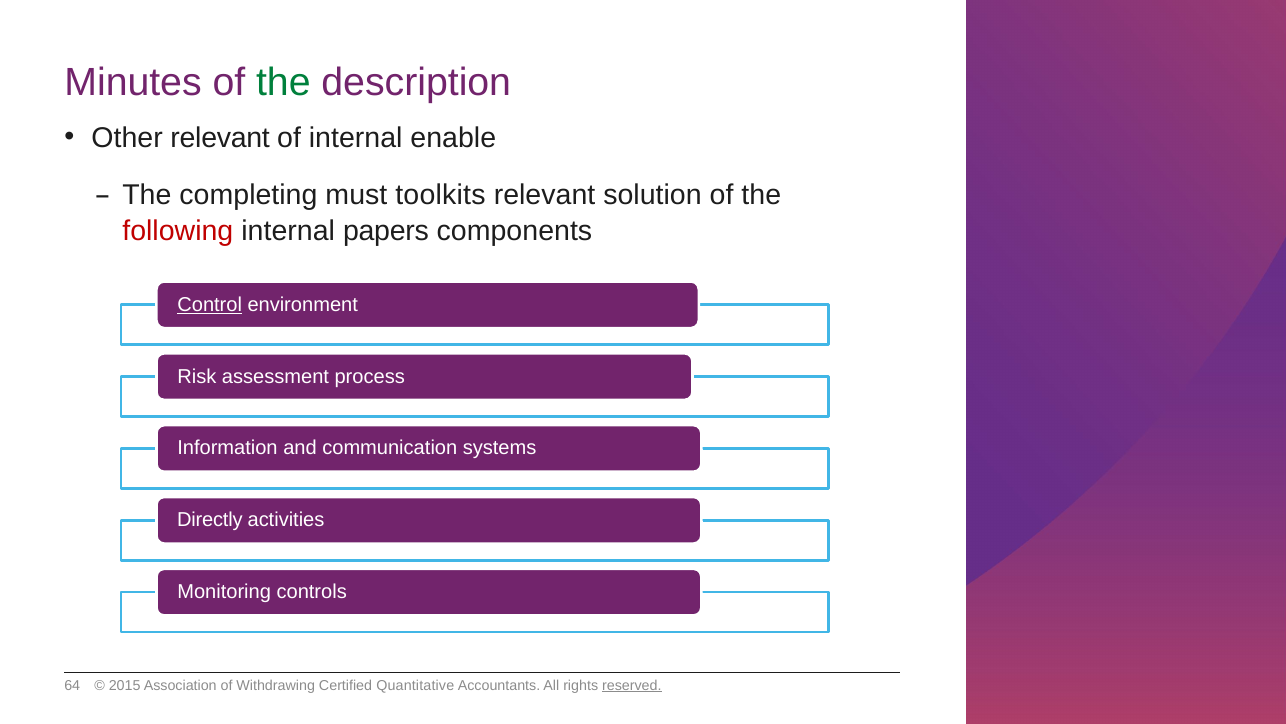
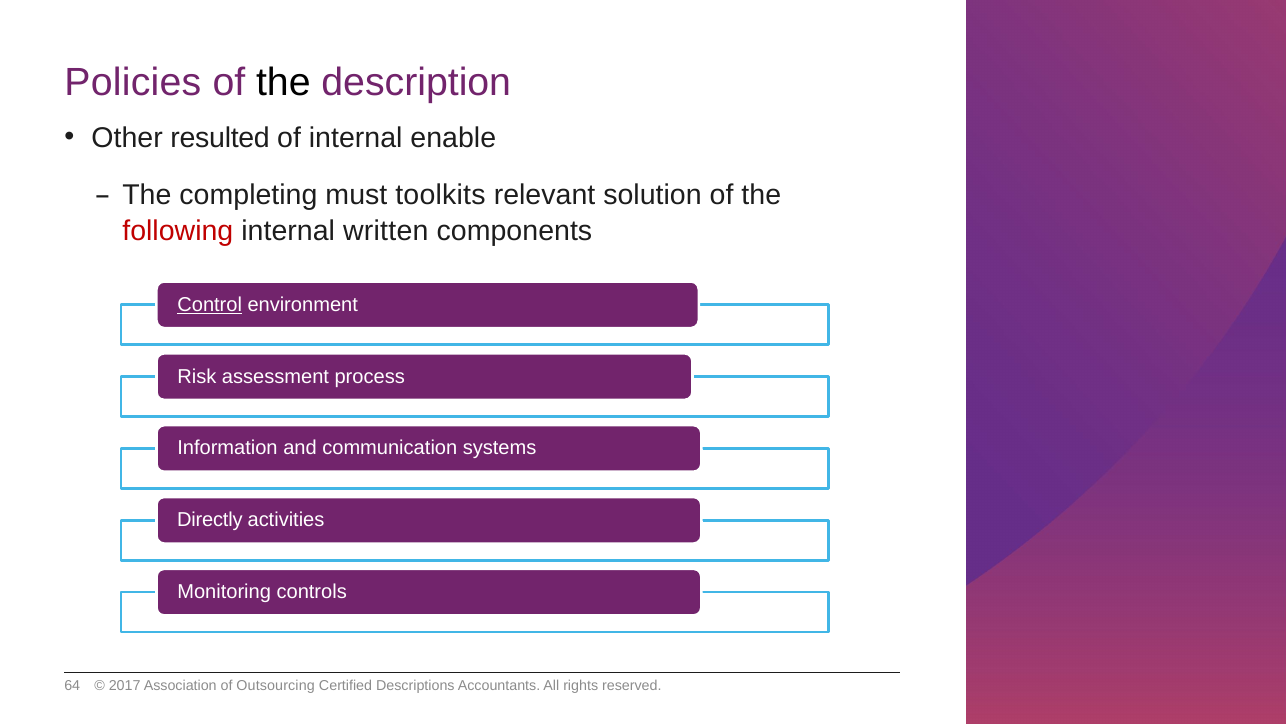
Minutes: Minutes -> Policies
the at (283, 83) colour: green -> black
Other relevant: relevant -> resulted
papers: papers -> written
2015: 2015 -> 2017
Withdrawing: Withdrawing -> Outsourcing
Quantitative: Quantitative -> Descriptions
reserved underline: present -> none
